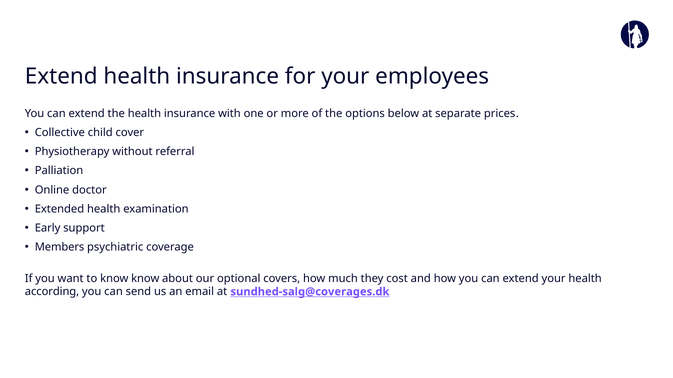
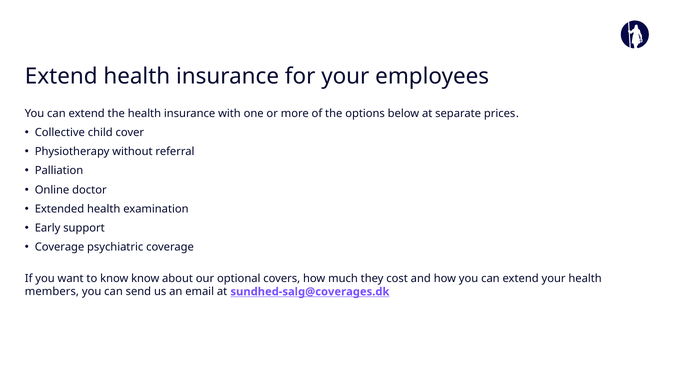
Members at (60, 248): Members -> Coverage
according: according -> members
